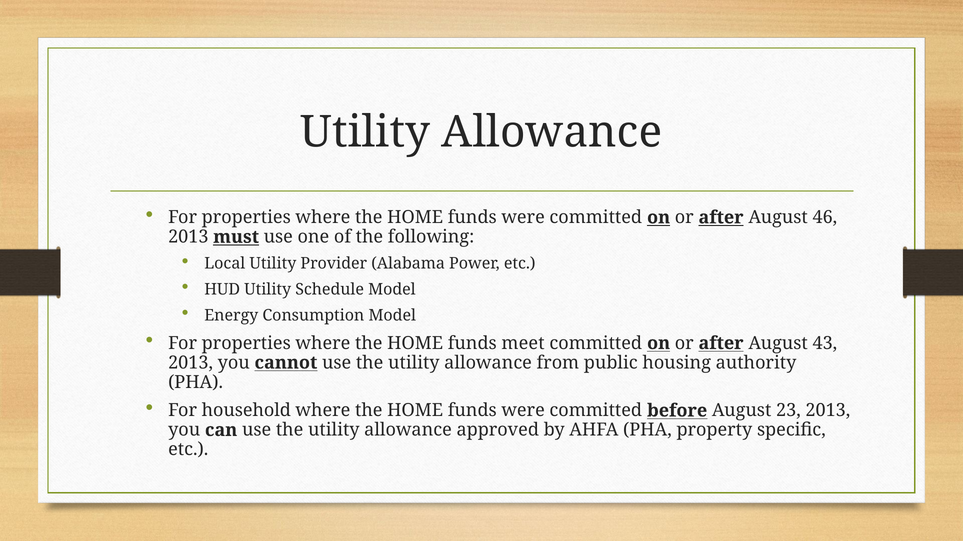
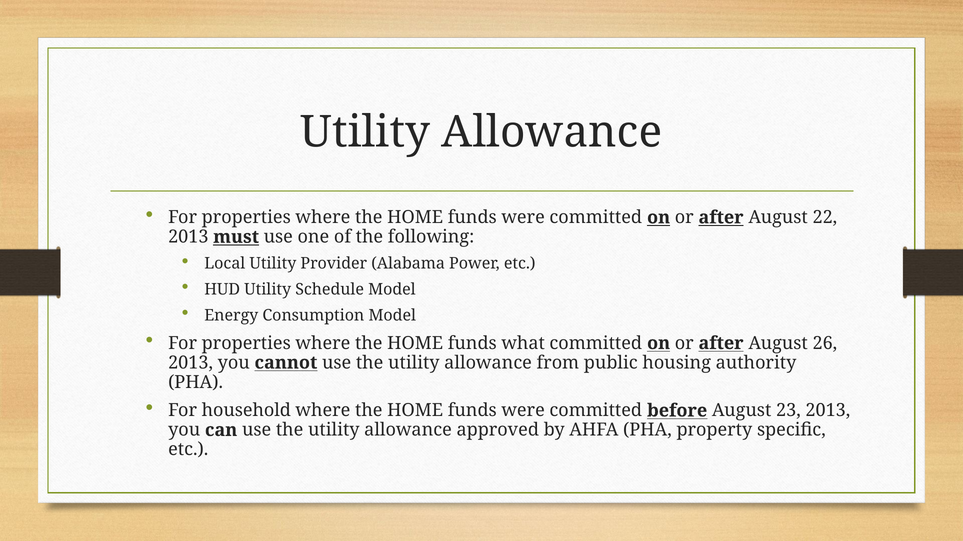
46: 46 -> 22
meet: meet -> what
43: 43 -> 26
